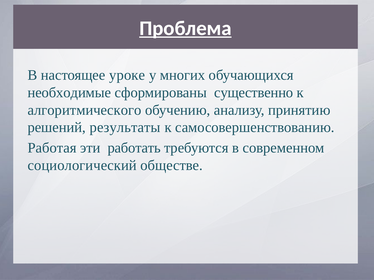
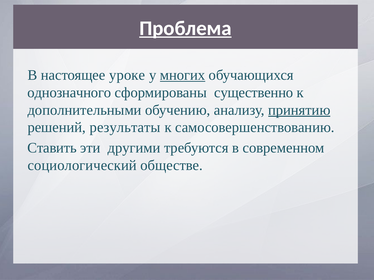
многих underline: none -> present
необходимые: необходимые -> однозначного
алгоритмического: алгоритмического -> дополнительными
принятию underline: none -> present
Работая: Работая -> Ставить
работать: работать -> другими
